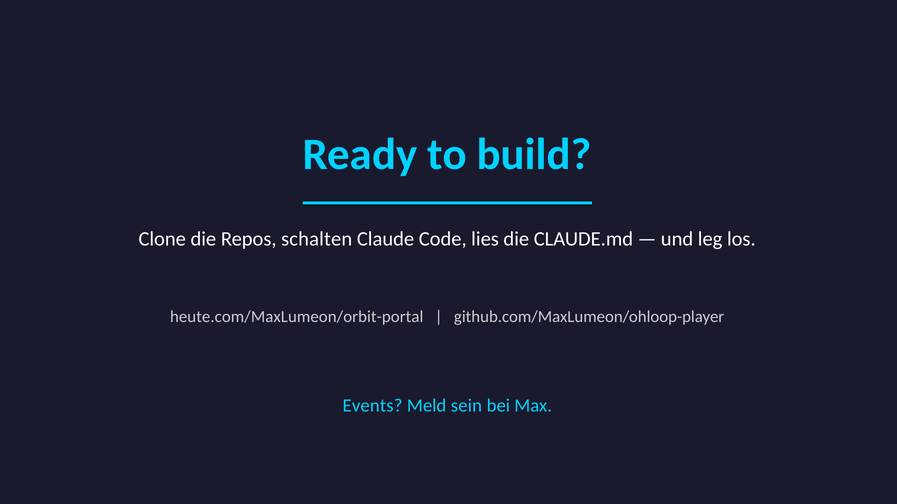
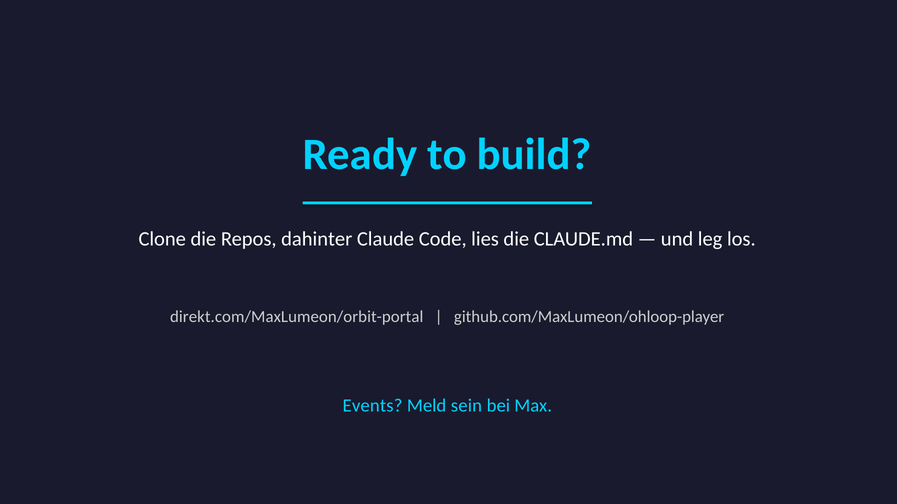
schalten: schalten -> dahinter
heute.com/MaxLumeon/orbit-portal: heute.com/MaxLumeon/orbit-portal -> direkt.com/MaxLumeon/orbit-portal
